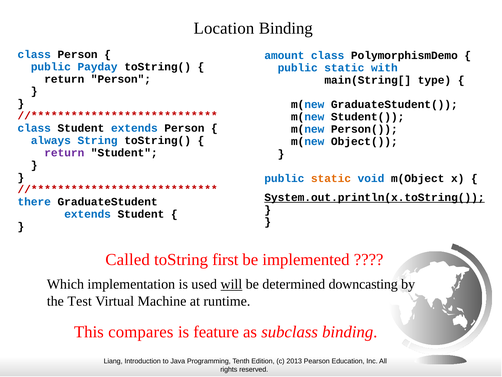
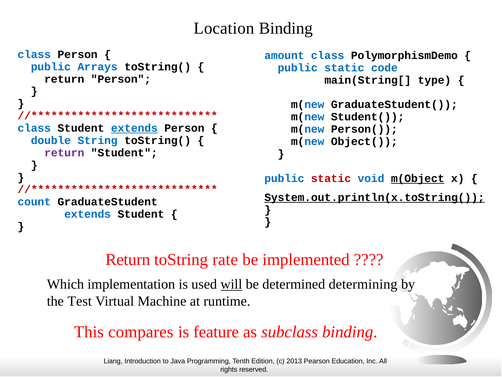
Payday: Payday -> Arrays
with: with -> code
extends at (134, 128) underline: none -> present
always: always -> double
static at (331, 178) colour: orange -> red
m(Object underline: none -> present
there: there -> count
Called at (128, 259): Called -> Return
first: first -> rate
downcasting: downcasting -> determining
